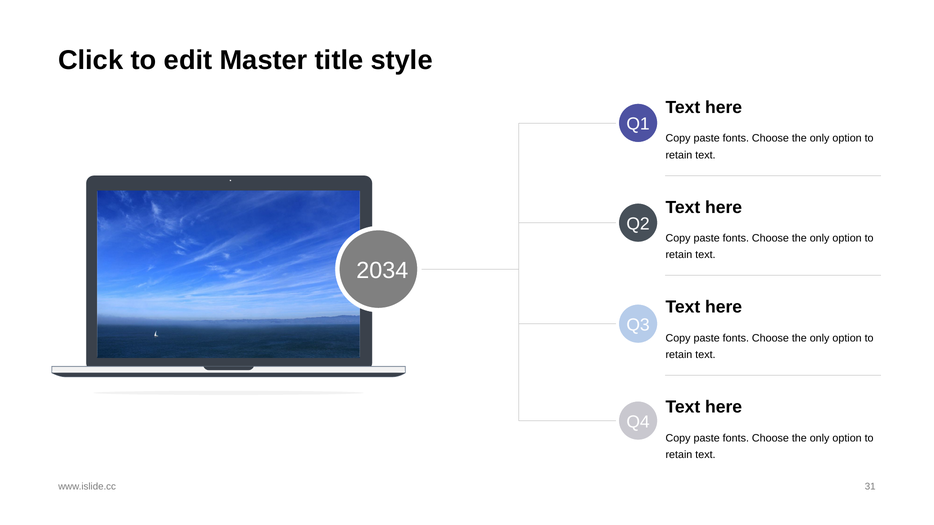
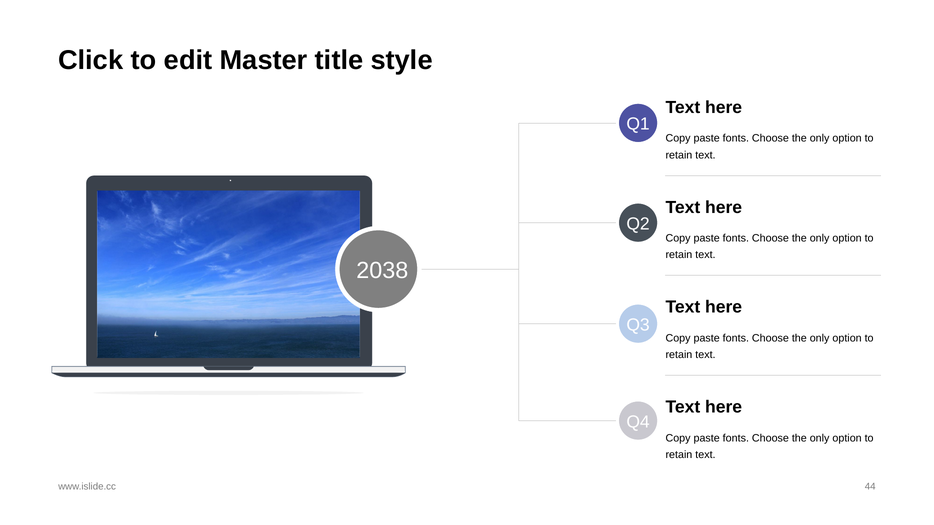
2034: 2034 -> 2038
31: 31 -> 44
